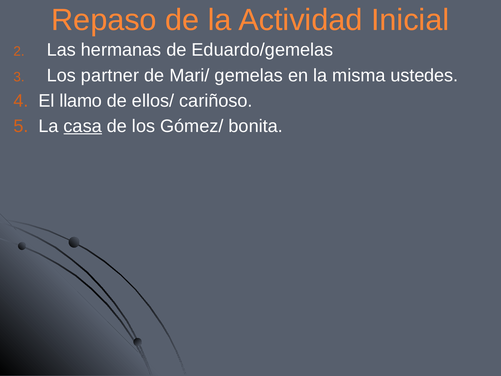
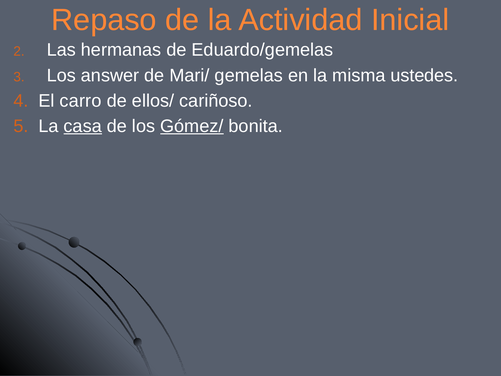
partner: partner -> answer
llamo: llamo -> carro
Gómez/ underline: none -> present
